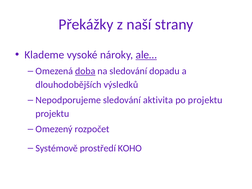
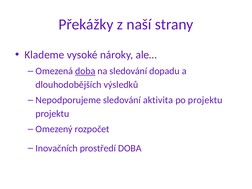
ale… underline: present -> none
Systémově: Systémově -> Inovačních
prostředí KOHO: KOHO -> DOBA
